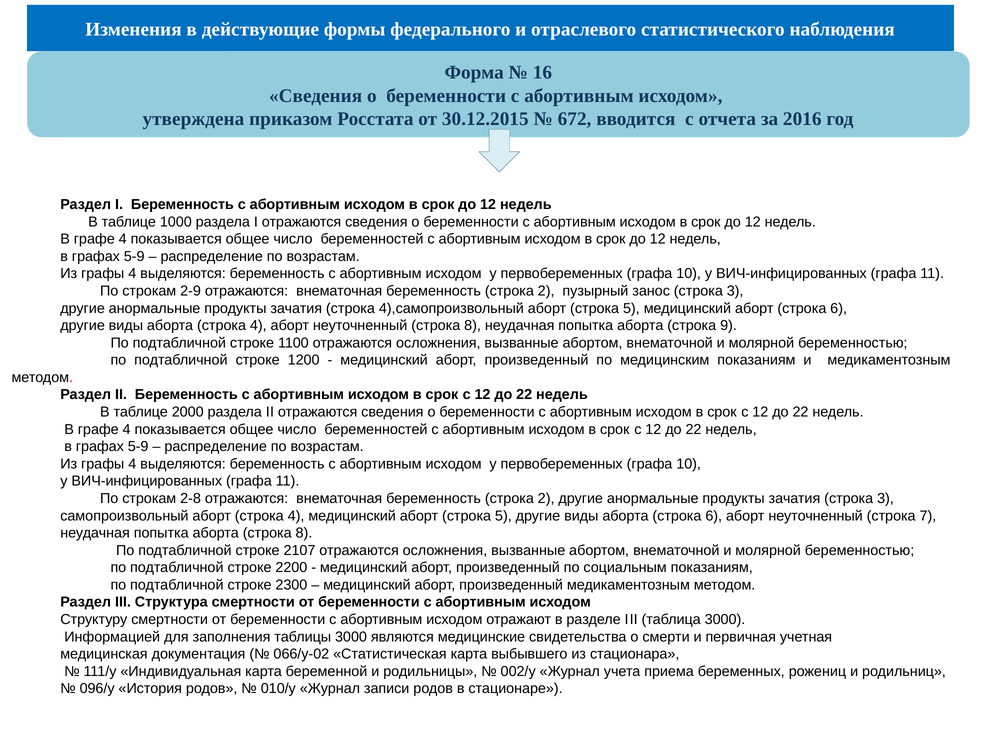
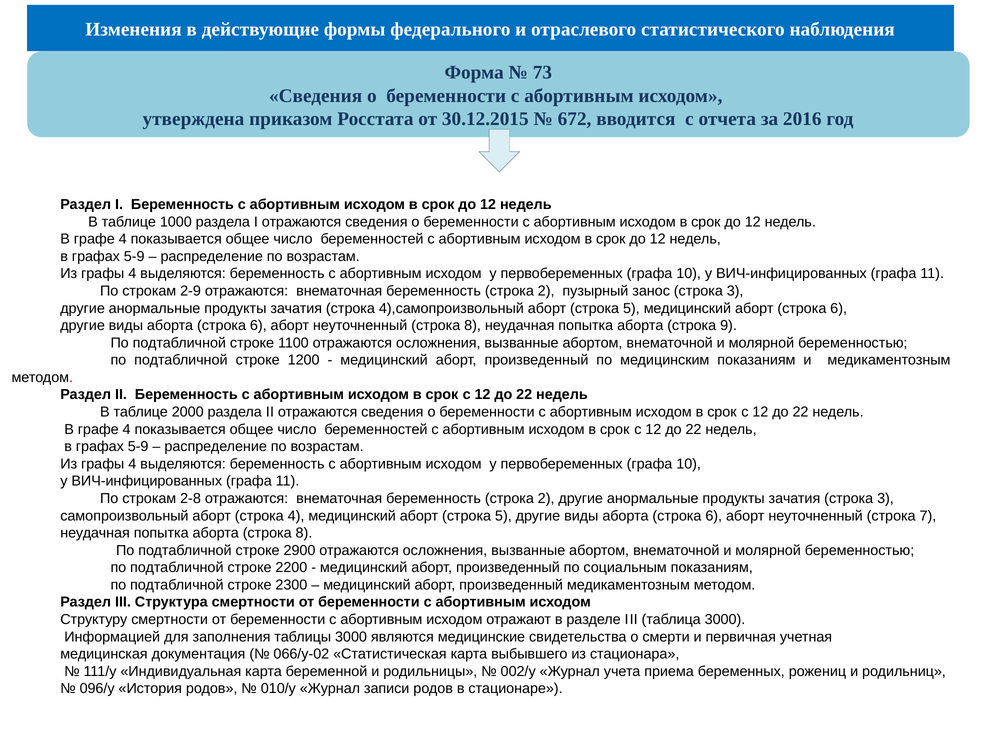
16: 16 -> 73
4 at (258, 325): 4 -> 6
2107: 2107 -> 2900
